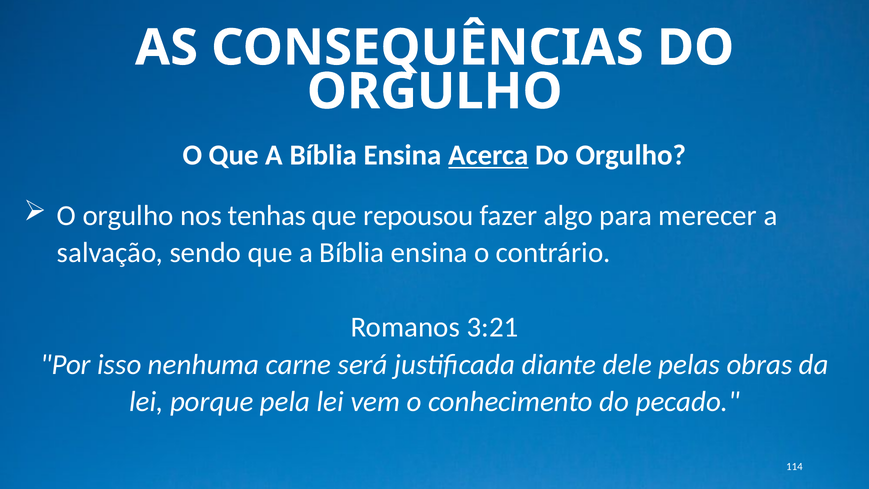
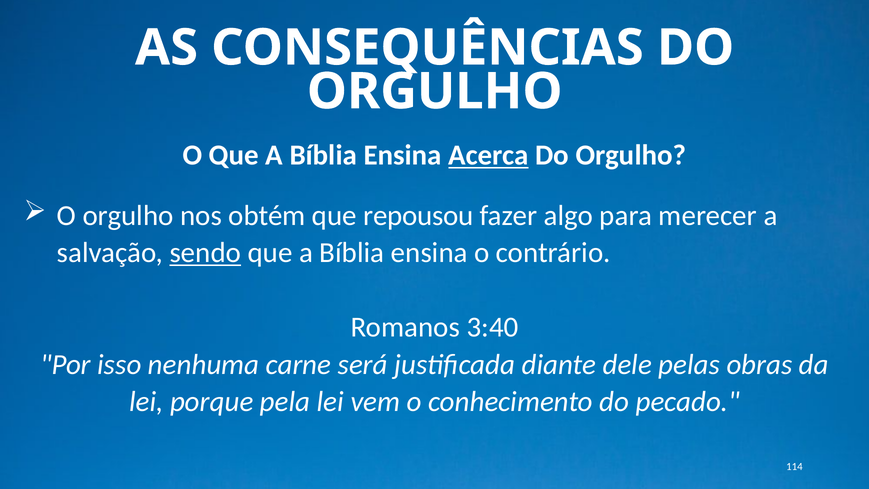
tenhas: tenhas -> obtém
sendo underline: none -> present
3:21: 3:21 -> 3:40
